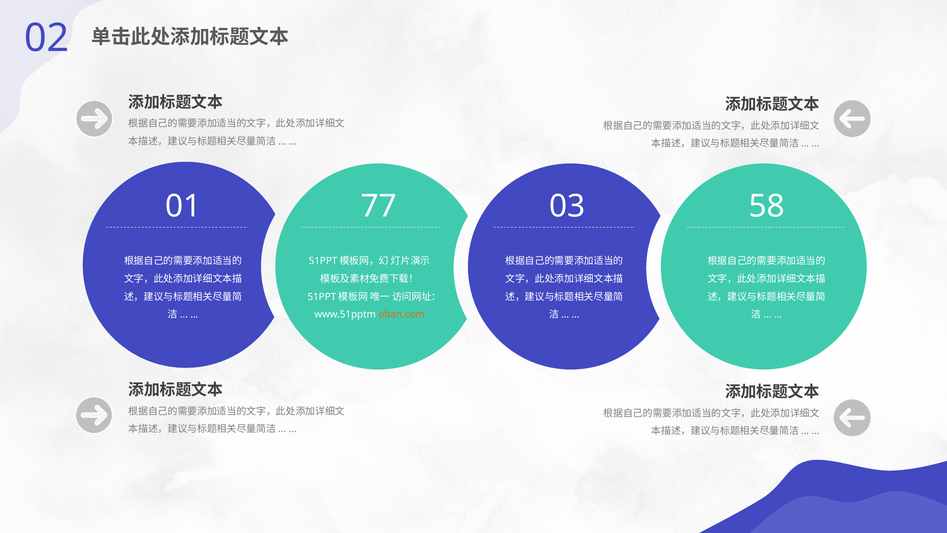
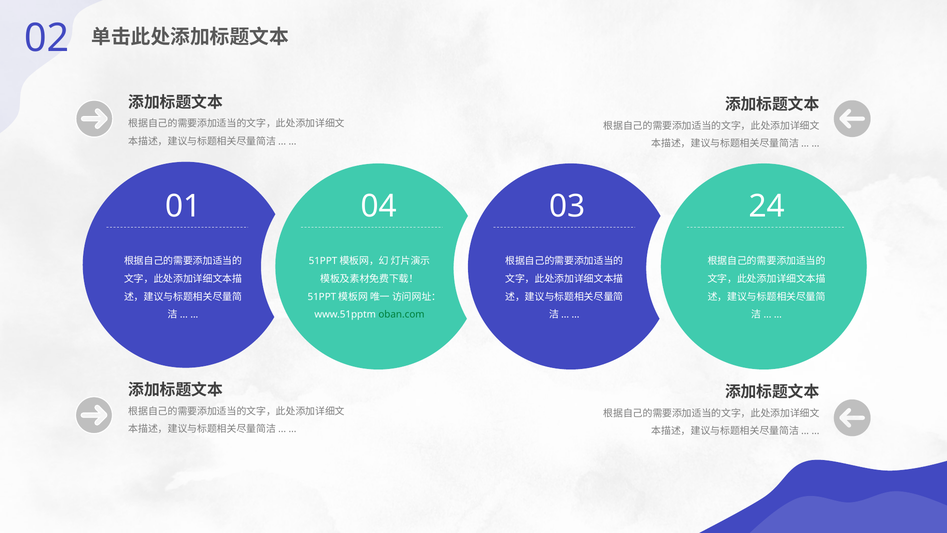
77: 77 -> 04
58: 58 -> 24
oban.com colour: orange -> green
